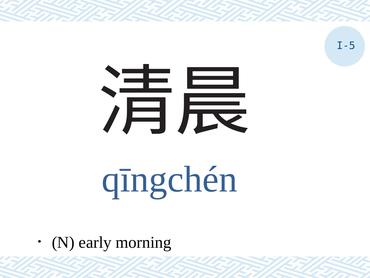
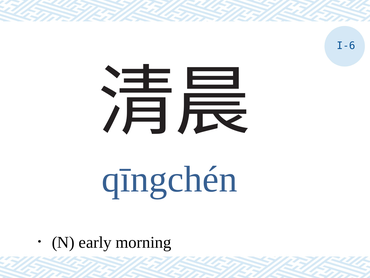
I-5: I-5 -> I-6
